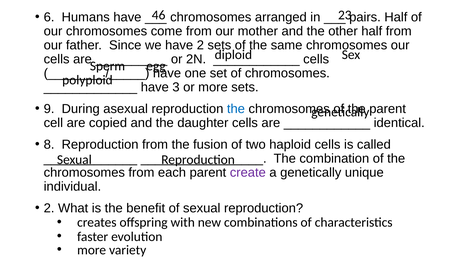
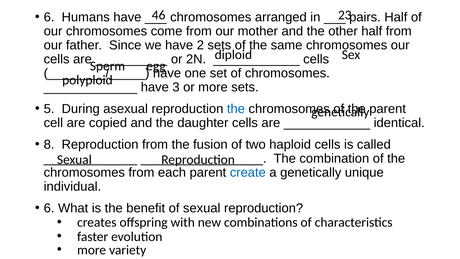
9: 9 -> 5
create colour: purple -> blue
2 at (49, 208): 2 -> 6
